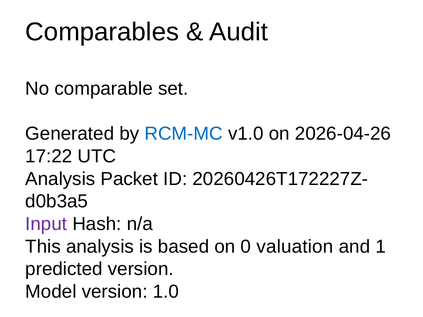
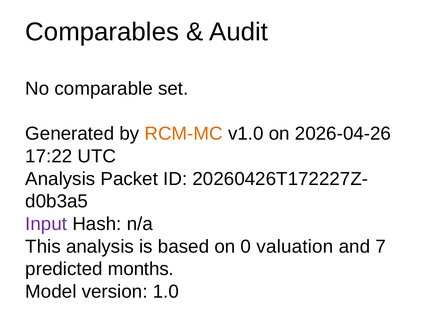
RCM-MC colour: blue -> orange
1: 1 -> 7
predicted version: version -> months
